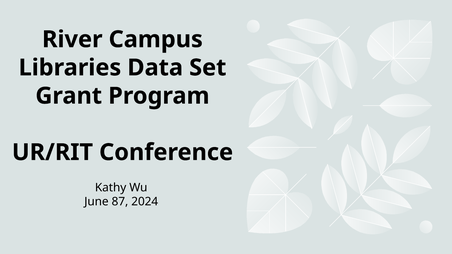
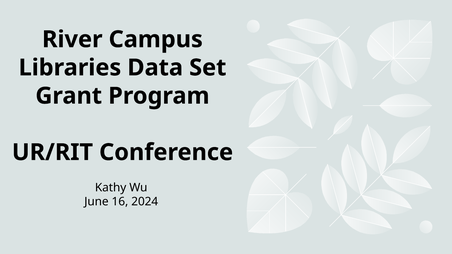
87: 87 -> 16
